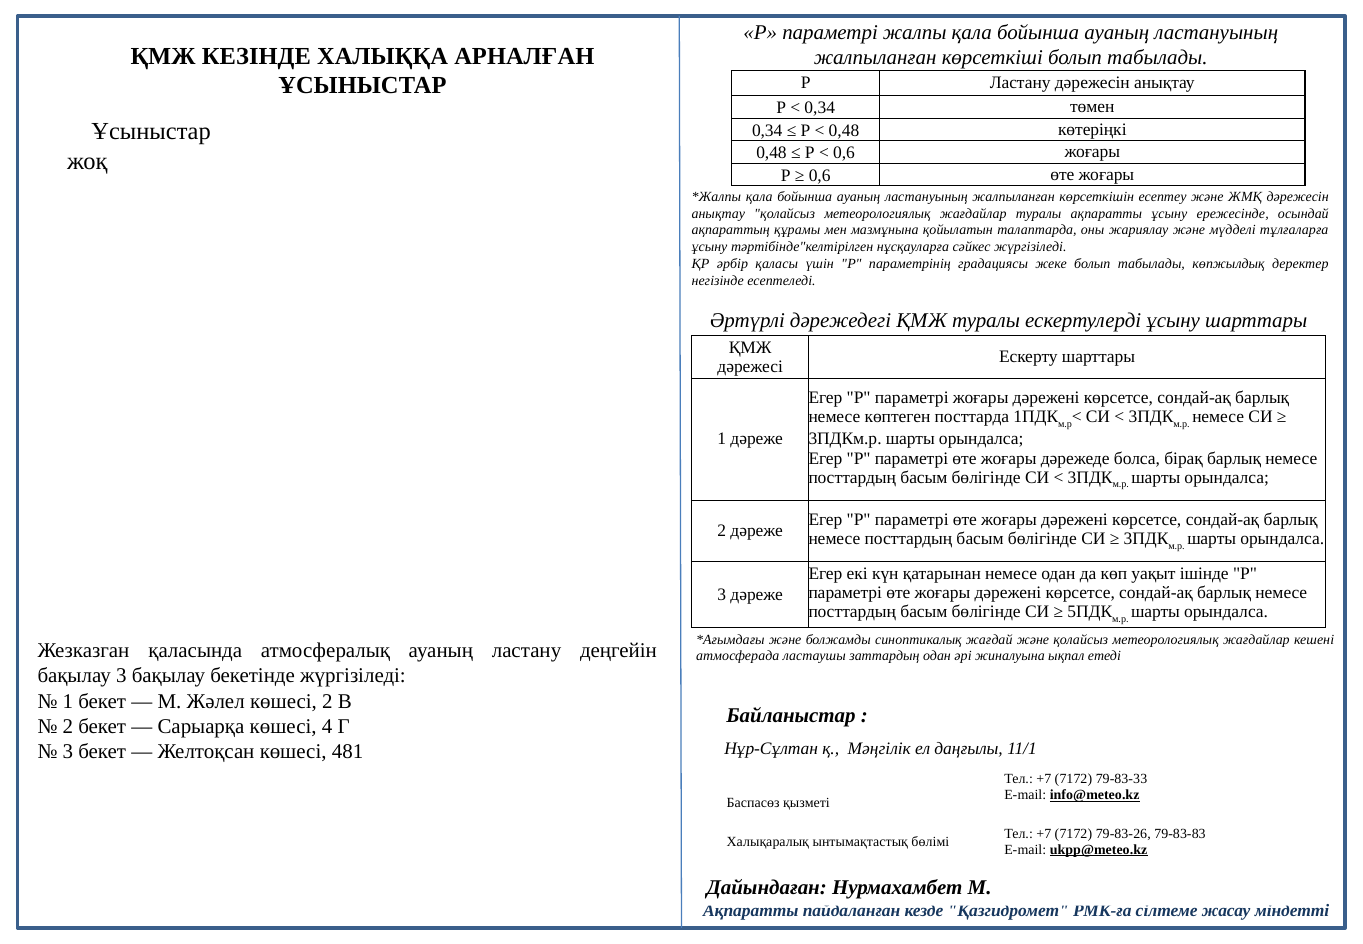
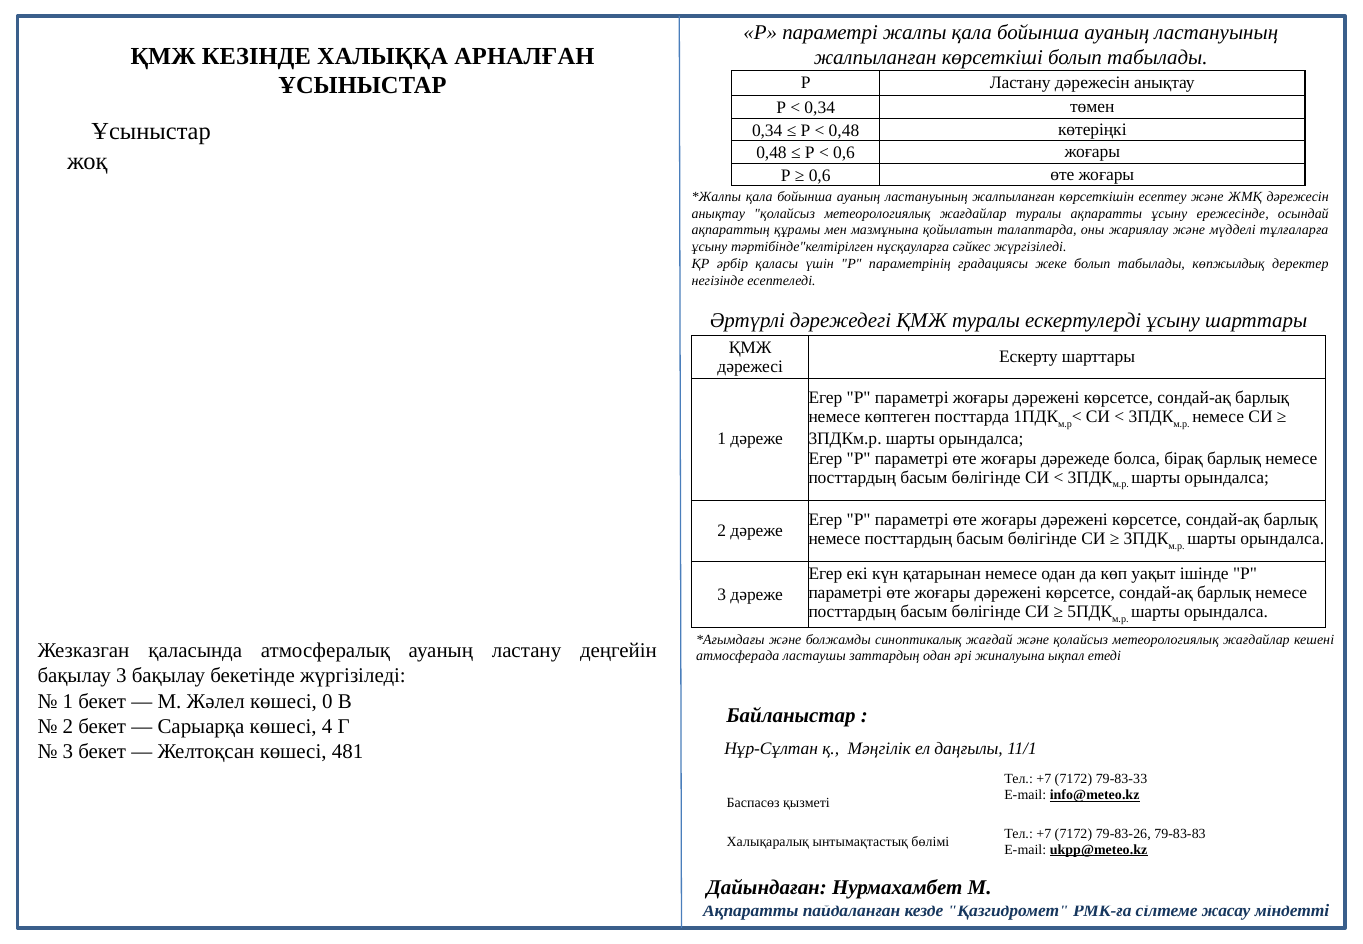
көшесі 2: 2 -> 0
